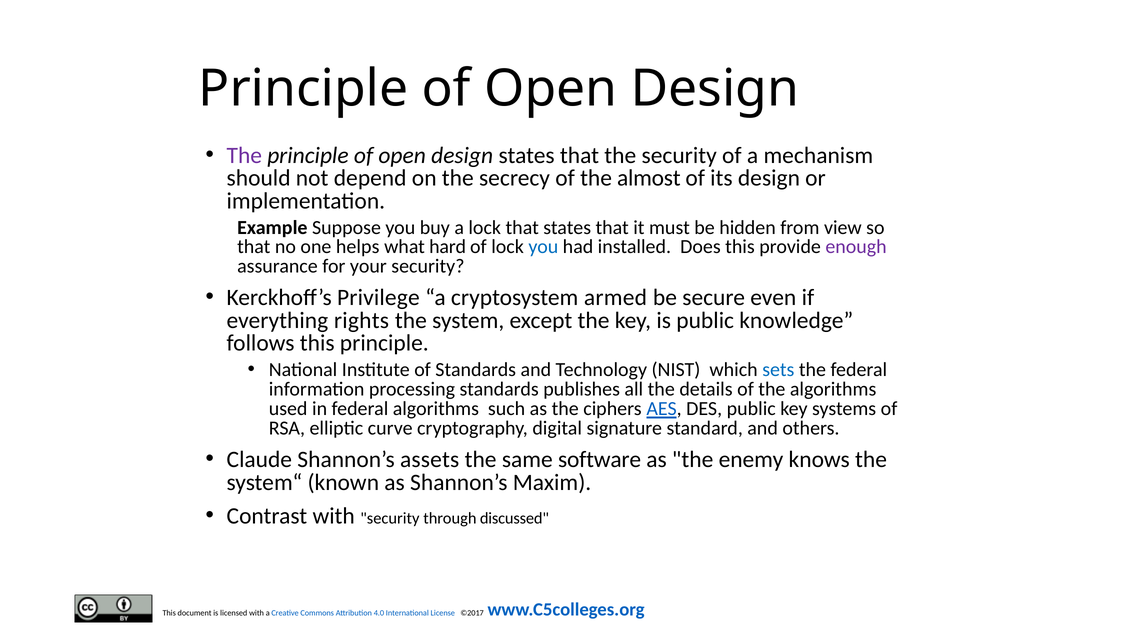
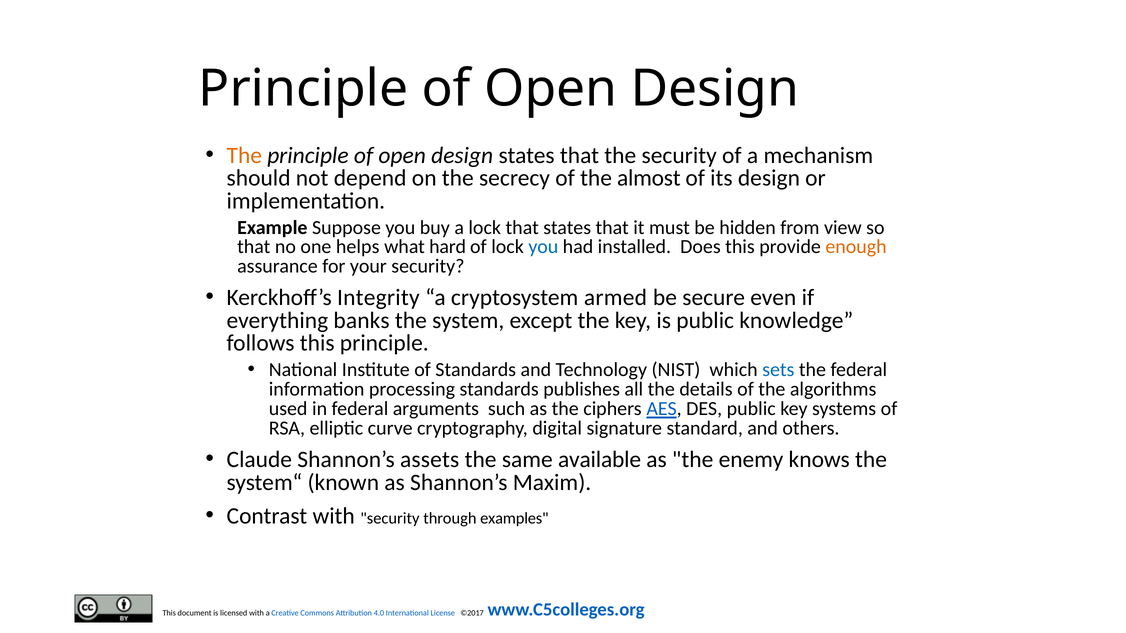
The at (244, 155) colour: purple -> orange
enough colour: purple -> orange
Privilege: Privilege -> Integrity
rights: rights -> banks
federal algorithms: algorithms -> arguments
software: software -> available
discussed: discussed -> examples
